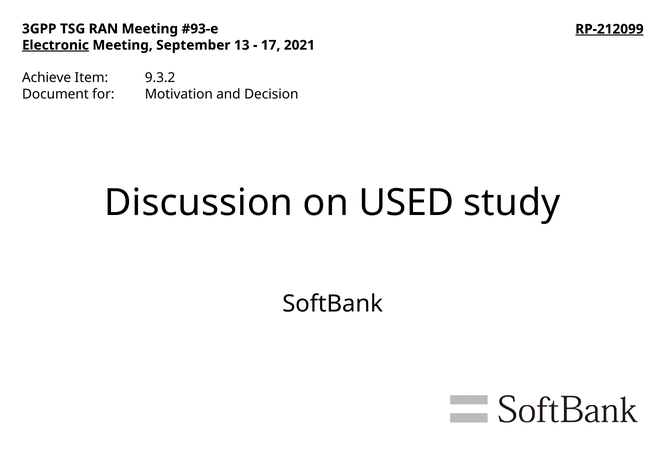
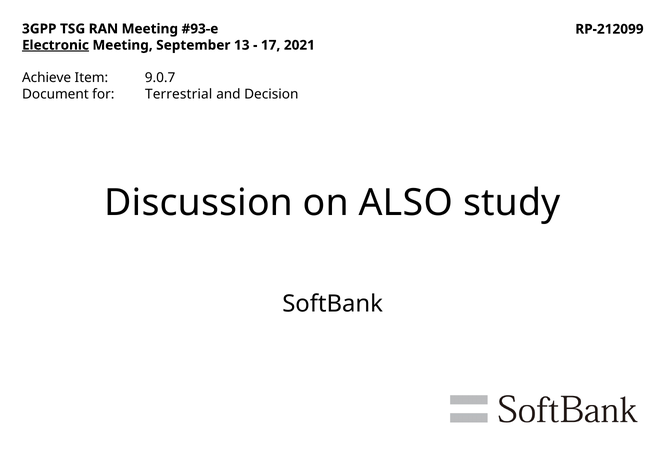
RP-212099 underline: present -> none
9.3.2: 9.3.2 -> 9.0.7
Motivation: Motivation -> Terrestrial
USED: USED -> ALSO
